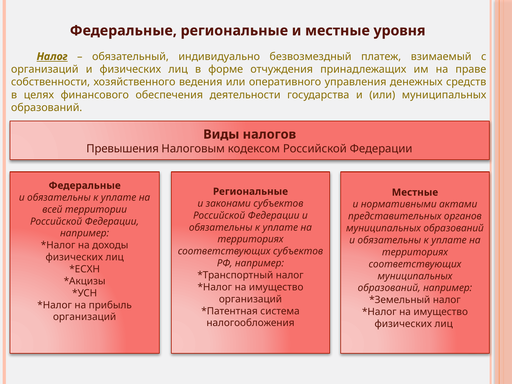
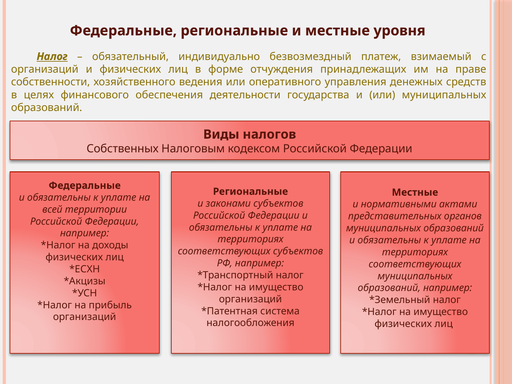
Превышения: Превышения -> Собственных
